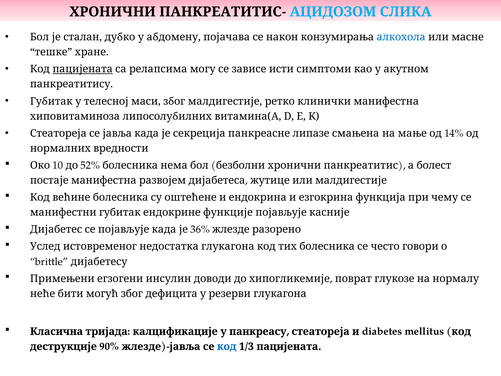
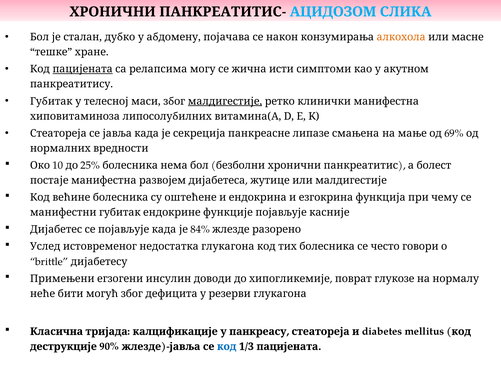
алкохола colour: blue -> orange
зависе: зависе -> жична
малдигестије underline: none -> present
14%: 14% -> 69%
52%: 52% -> 25%
36%: 36% -> 84%
